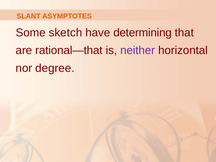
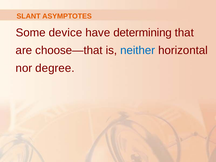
sketch: sketch -> device
rational—that: rational—that -> choose—that
neither colour: purple -> blue
